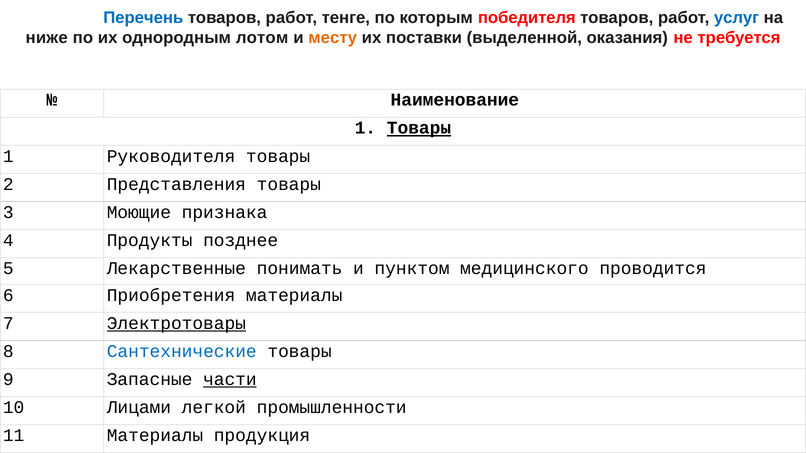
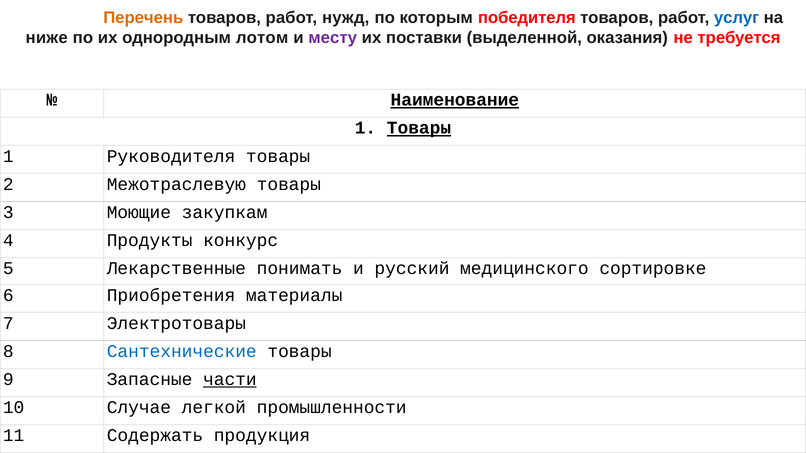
Перечень colour: blue -> orange
тенге: тенге -> нужд
месту colour: orange -> purple
Наименование underline: none -> present
Представления: Представления -> Межотраслевую
признака: признака -> закупкам
позднее: позднее -> конкурс
пунктом: пунктом -> русский
проводится: проводится -> сортировке
Электротовары underline: present -> none
Лицами: Лицами -> Случае
11 Материалы: Материалы -> Содержать
